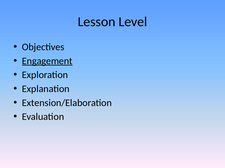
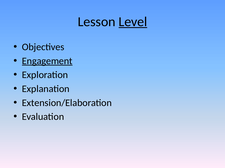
Level underline: none -> present
